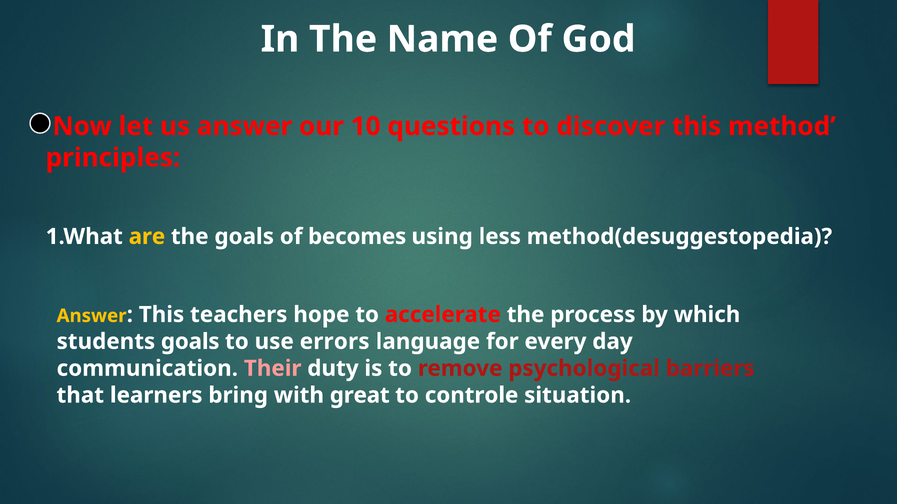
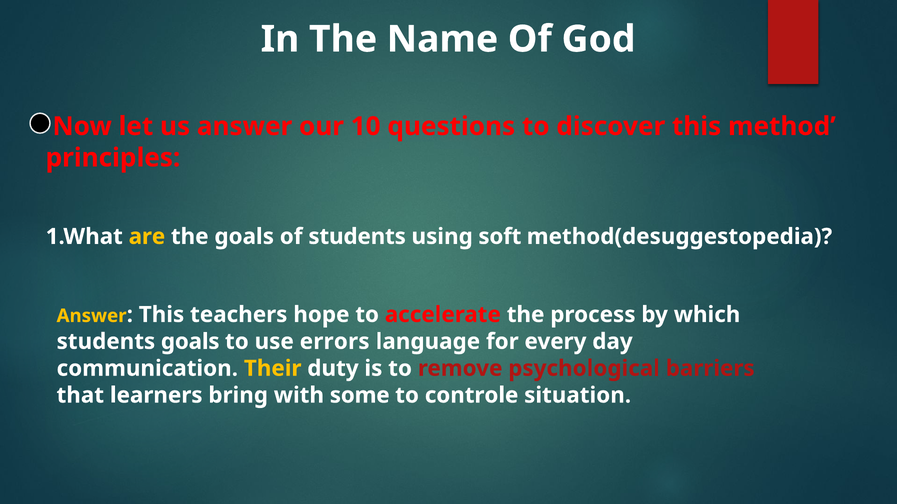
of becomes: becomes -> students
less: less -> soft
Their colour: pink -> yellow
great: great -> some
